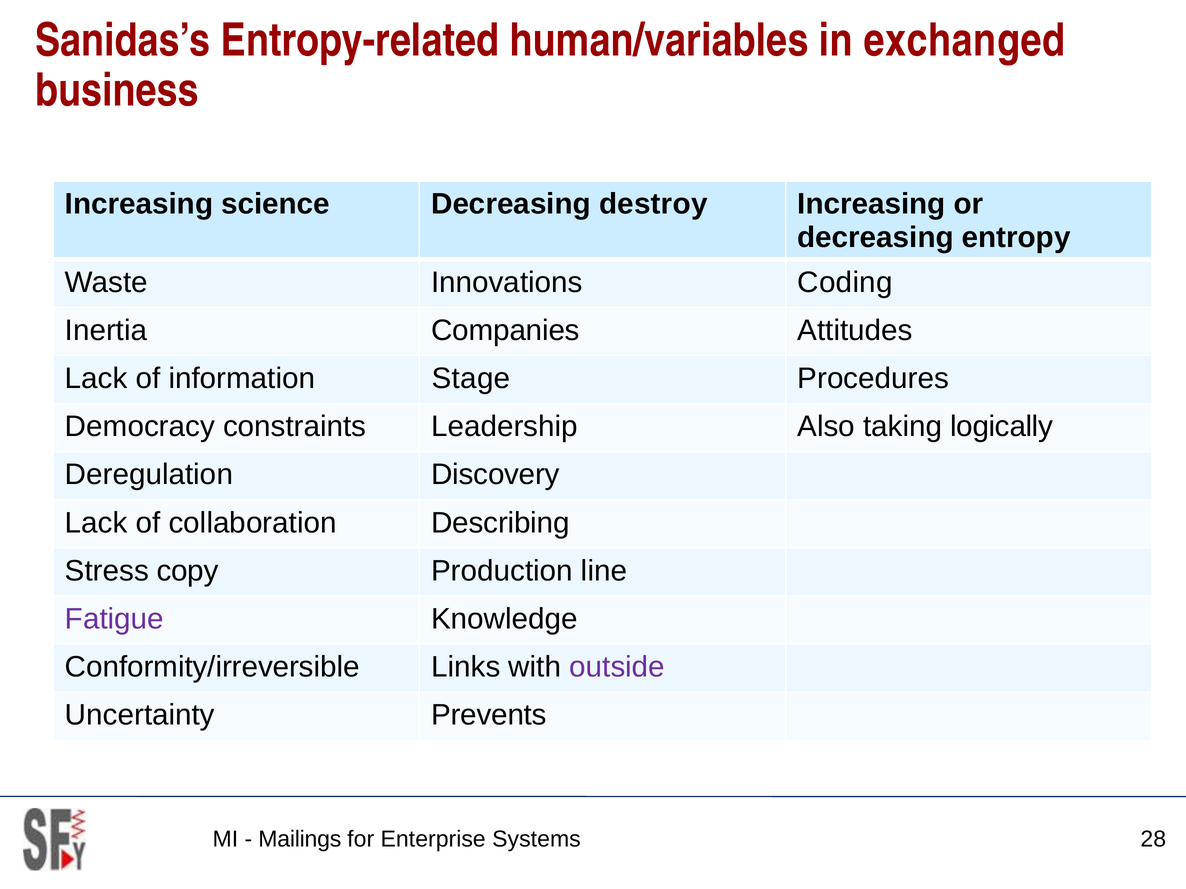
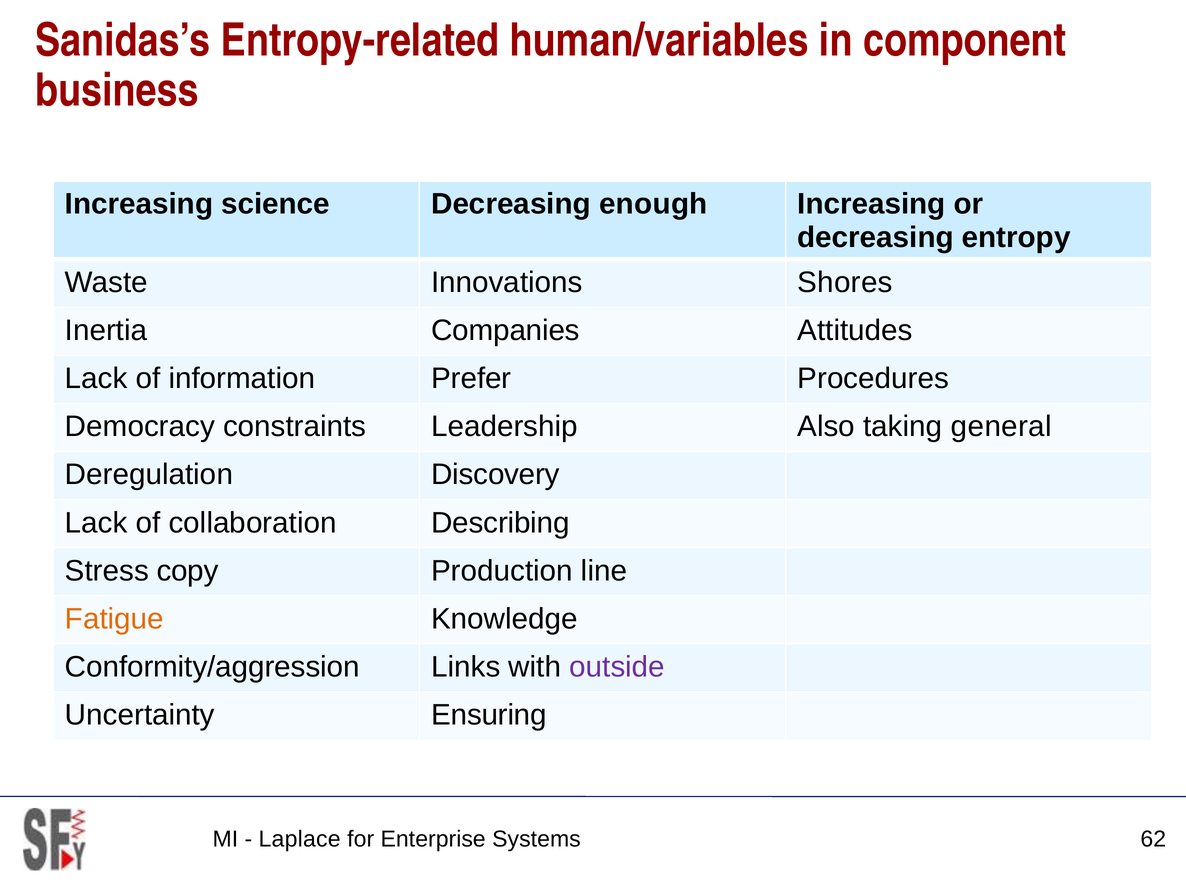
exchanged: exchanged -> component
destroy: destroy -> enough
Coding: Coding -> Shores
Stage: Stage -> Prefer
logically: logically -> general
Fatigue colour: purple -> orange
Conformity/irreversible: Conformity/irreversible -> Conformity/aggression
Prevents: Prevents -> Ensuring
Mailings: Mailings -> Laplace
28: 28 -> 62
